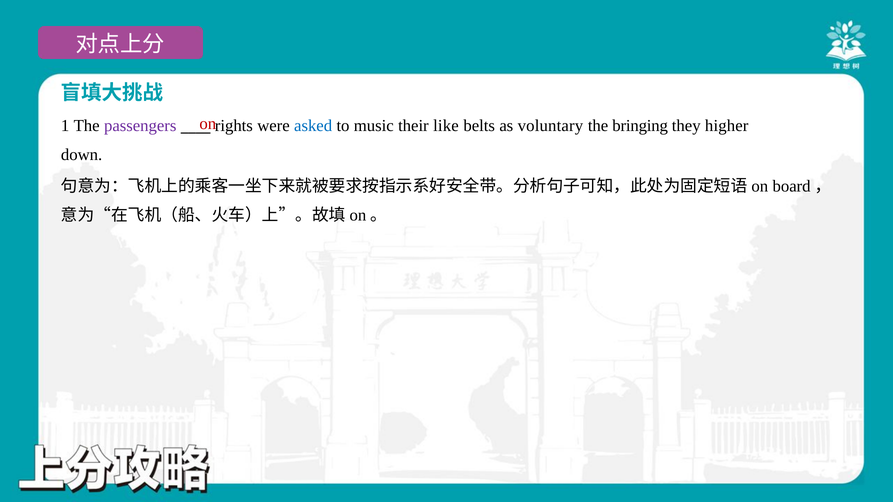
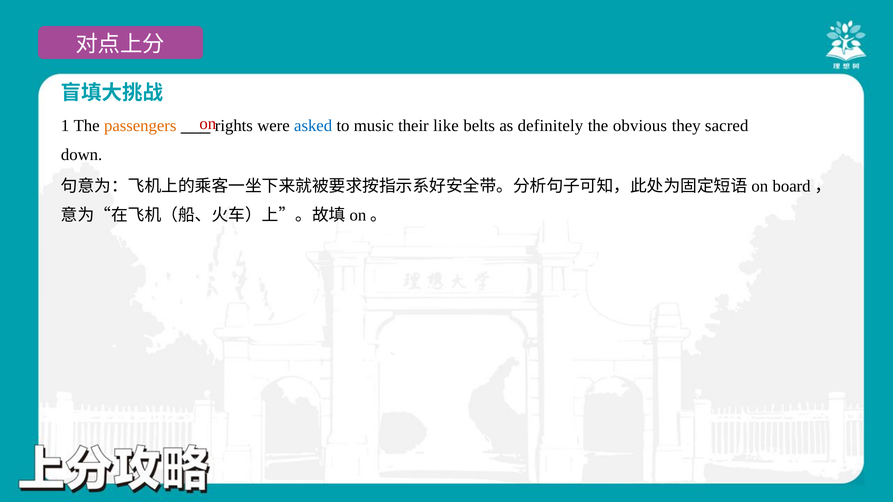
passengers colour: purple -> orange
voluntary: voluntary -> definitely
bringing: bringing -> obvious
higher: higher -> sacred
